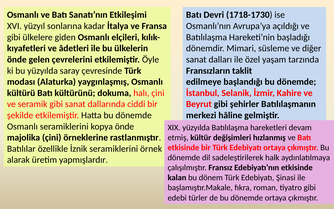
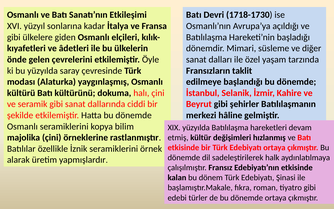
kopya önde: önde -> bilim
